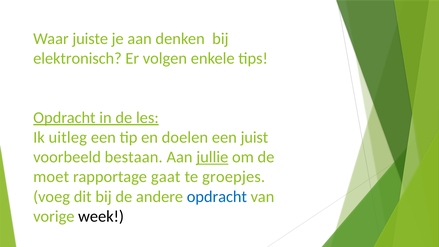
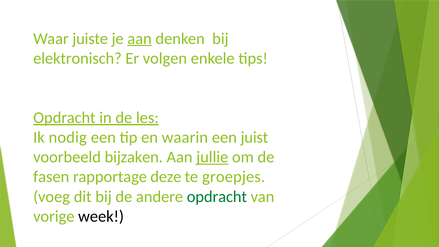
aan at (140, 39) underline: none -> present
uitleg: uitleg -> nodig
doelen: doelen -> waarin
bestaan: bestaan -> bijzaken
moet: moet -> fasen
gaat: gaat -> deze
opdracht at (217, 197) colour: blue -> green
